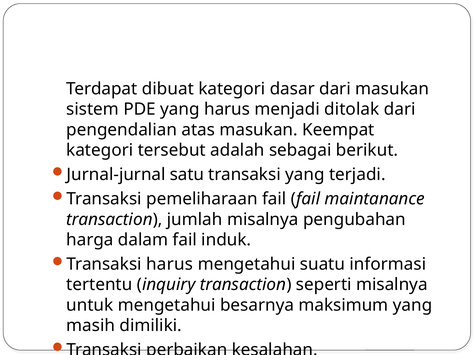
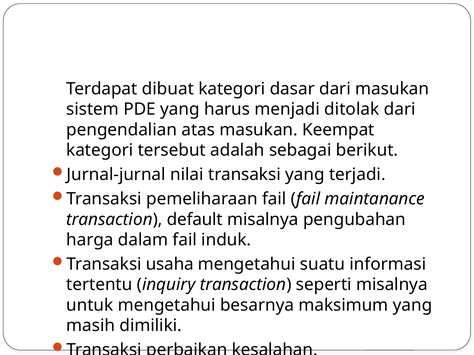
satu: satu -> nilai
jumlah: jumlah -> default
Transaksi harus: harus -> usaha
